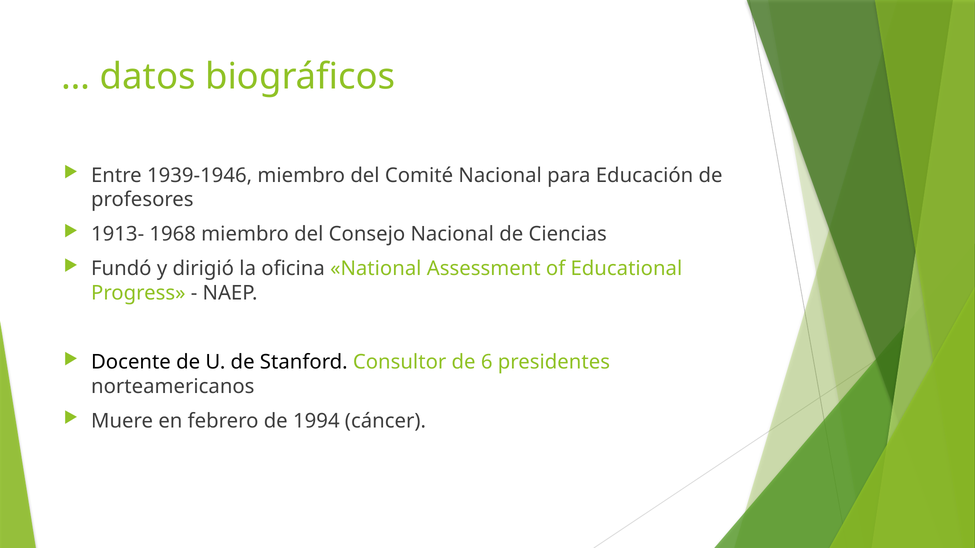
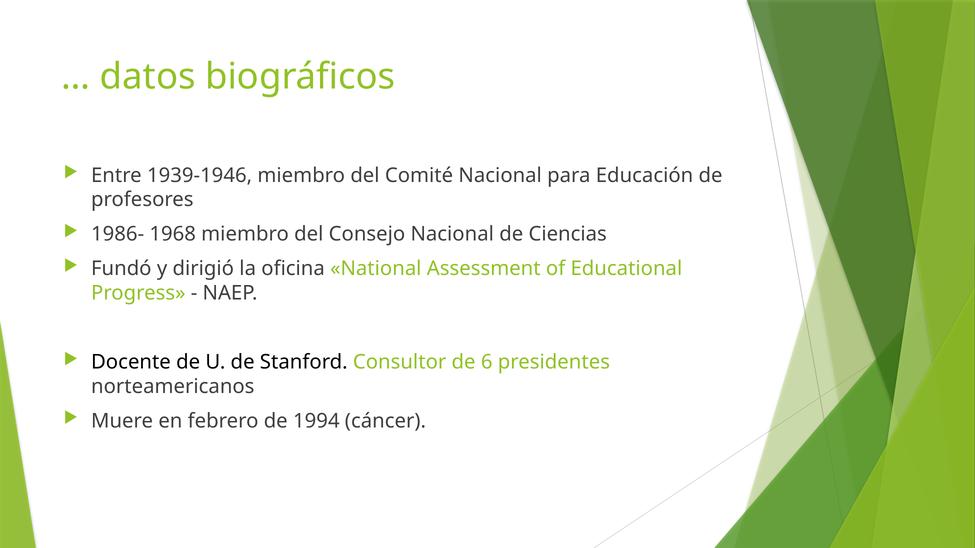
1913-: 1913- -> 1986-
